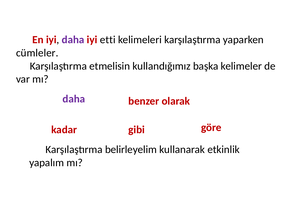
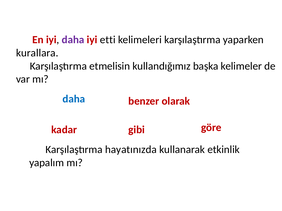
cümleler: cümleler -> kurallara
daha at (74, 99) colour: purple -> blue
belirleyelim: belirleyelim -> hayatınızda
